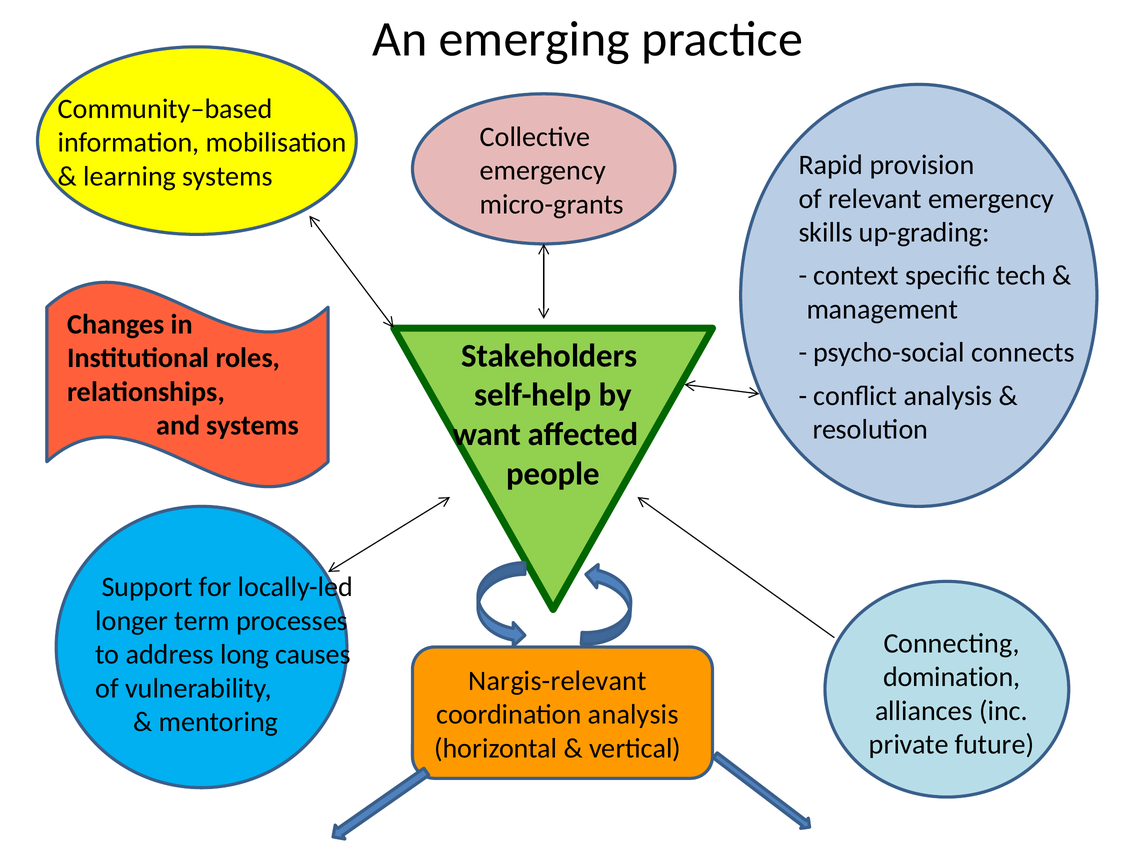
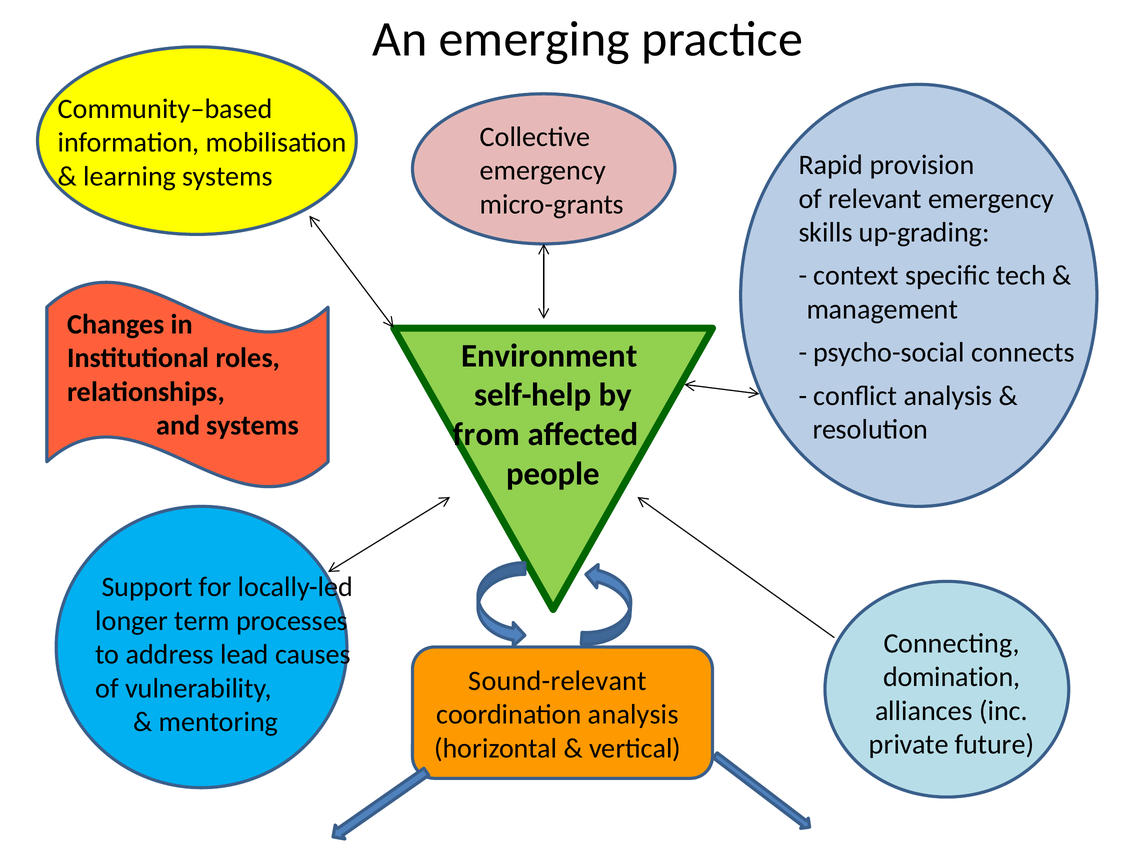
Stakeholders: Stakeholders -> Environment
want: want -> from
long: long -> lead
Nargis-relevant: Nargis-relevant -> Sound-relevant
